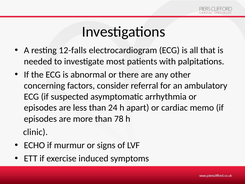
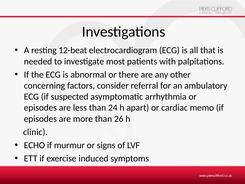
12-falls: 12-falls -> 12-beat
78: 78 -> 26
